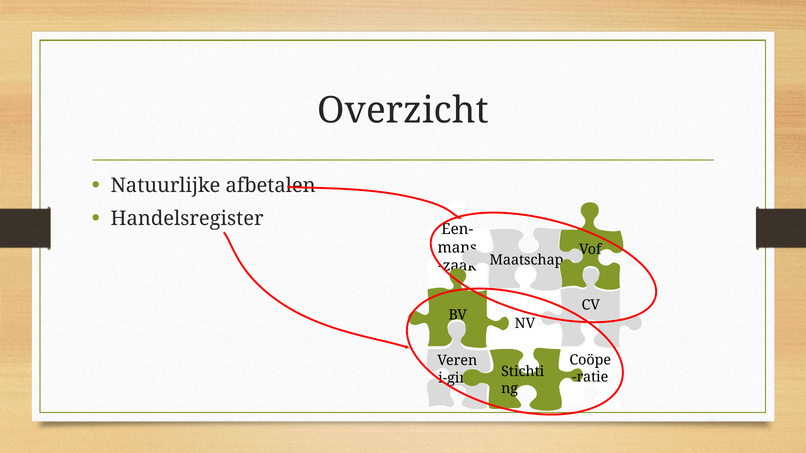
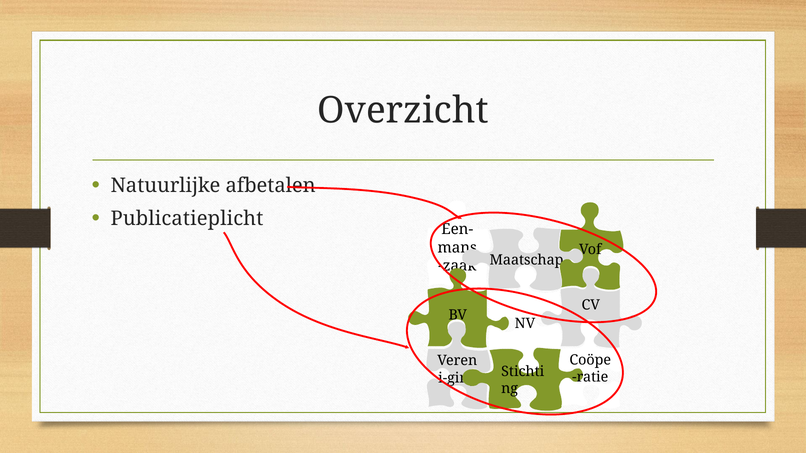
Handelsregister: Handelsregister -> Publicatieplicht
